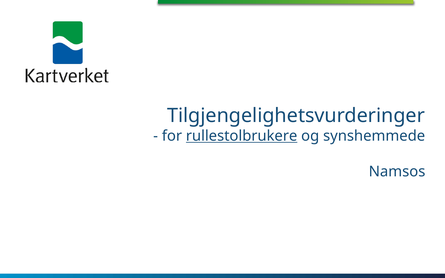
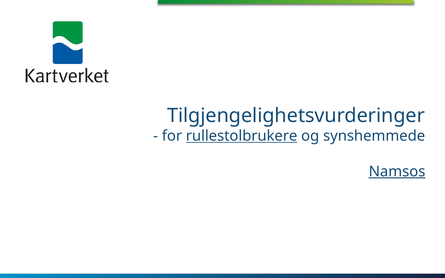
Namsos underline: none -> present
